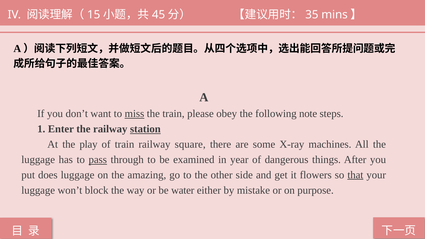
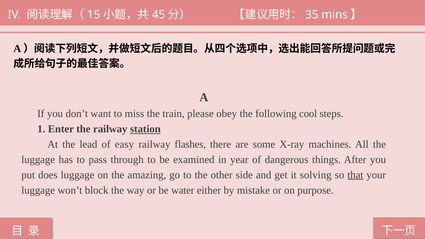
miss underline: present -> none
note: note -> cool
play: play -> lead
of train: train -> easy
square: square -> flashes
pass underline: present -> none
flowers: flowers -> solving
